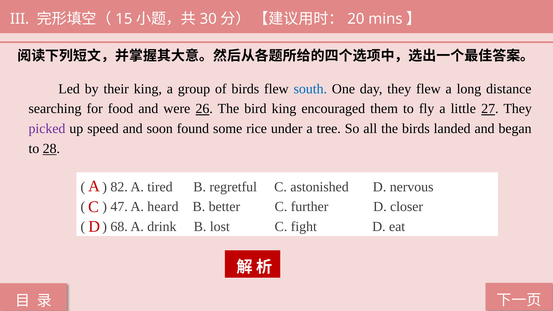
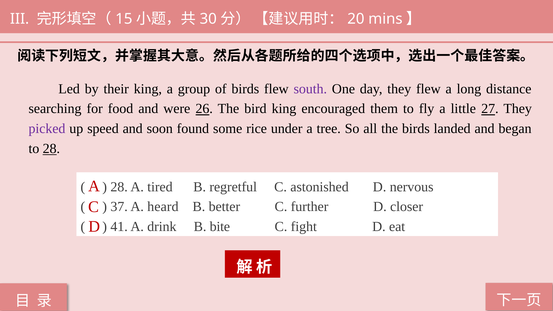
south colour: blue -> purple
82 at (119, 187): 82 -> 28
47: 47 -> 37
68: 68 -> 41
lost: lost -> bite
